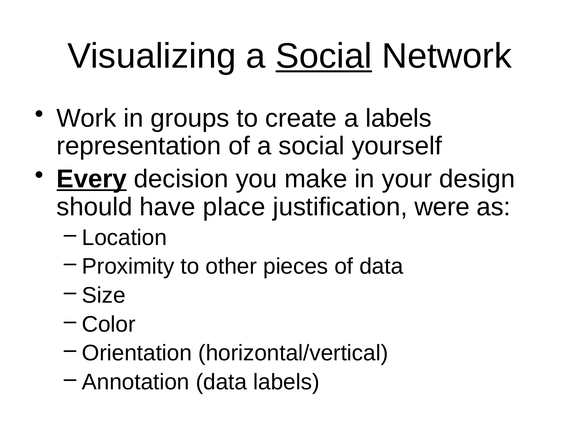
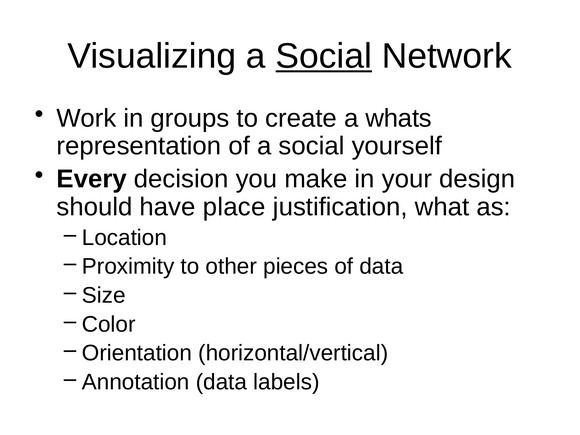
a labels: labels -> whats
Every underline: present -> none
were: were -> what
